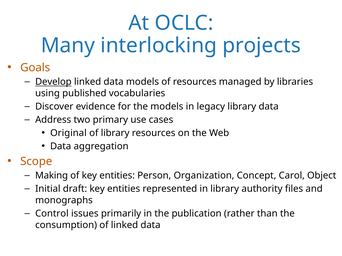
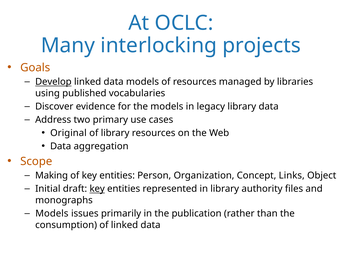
Carol: Carol -> Links
key at (97, 189) underline: none -> present
Control at (52, 214): Control -> Models
